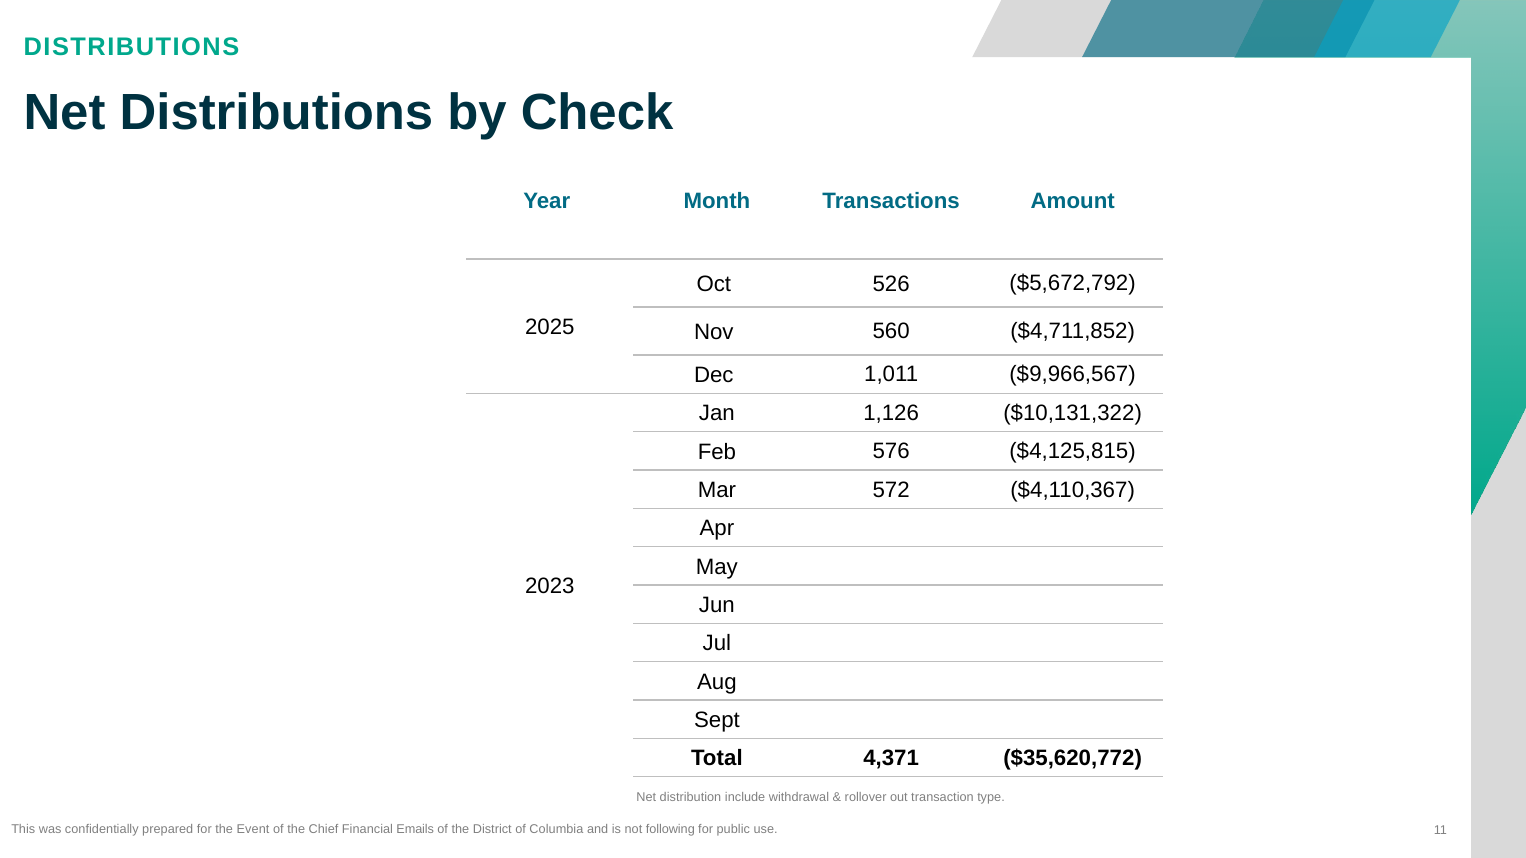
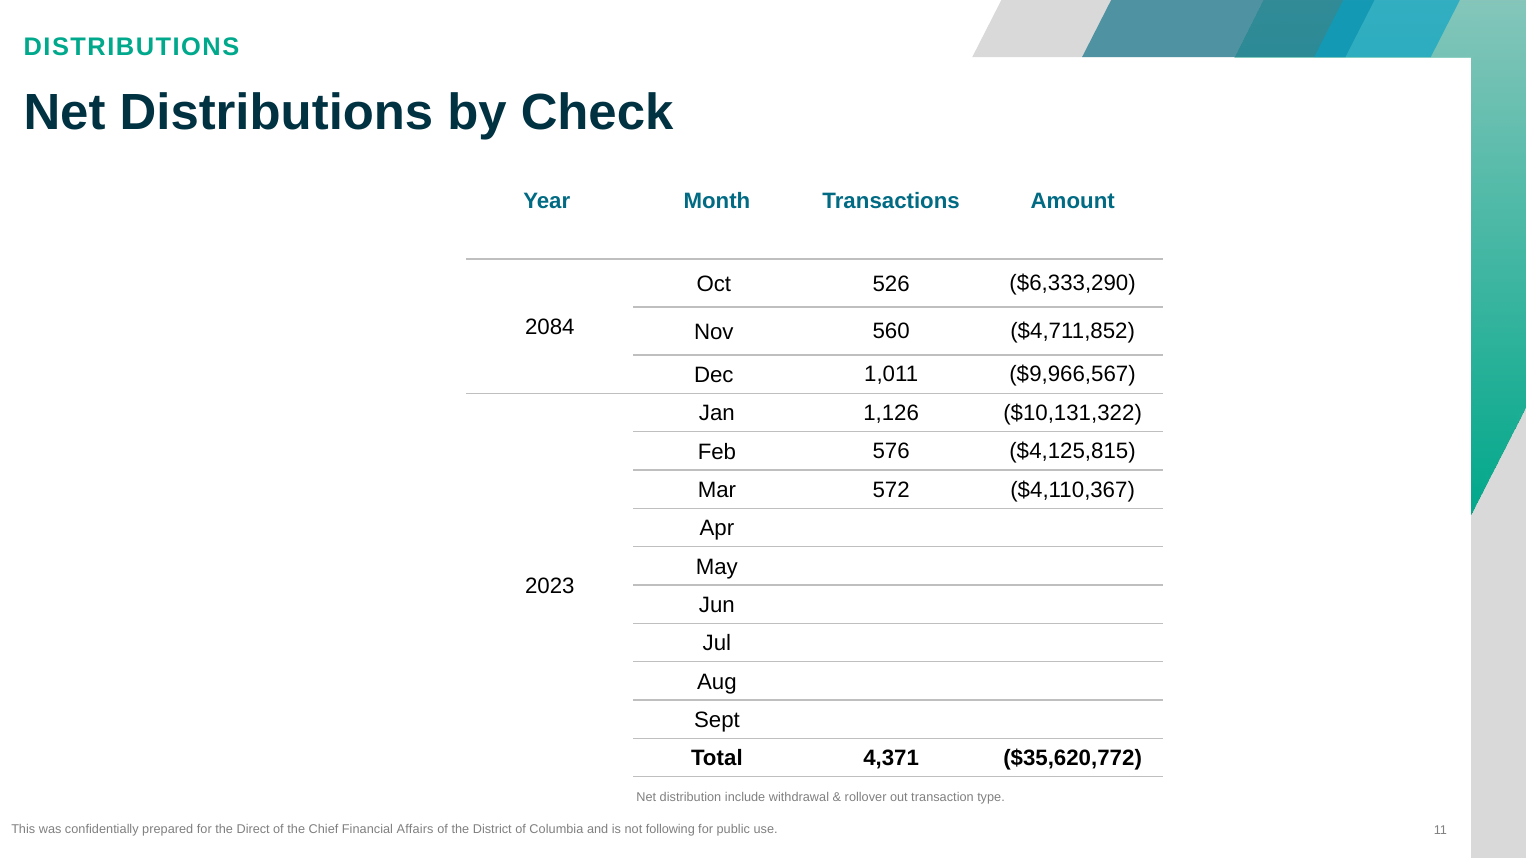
$5,672,792: $5,672,792 -> $6,333,290
2025: 2025 -> 2084
Event: Event -> Direct
Emails: Emails -> Affairs
